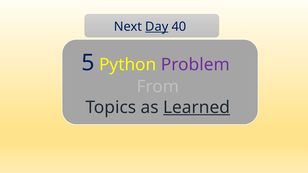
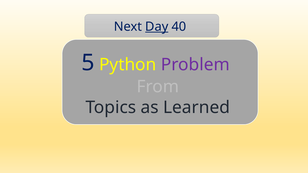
Learned underline: present -> none
